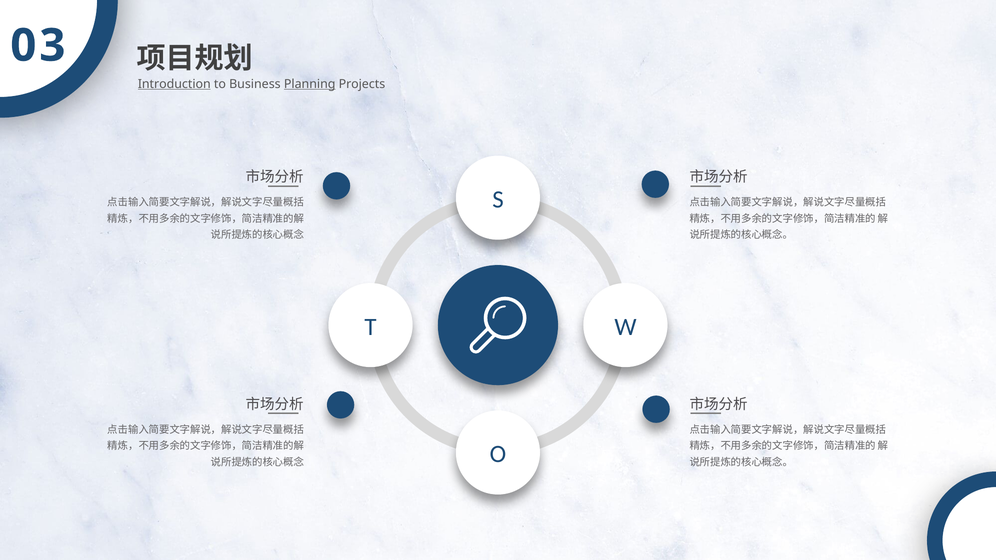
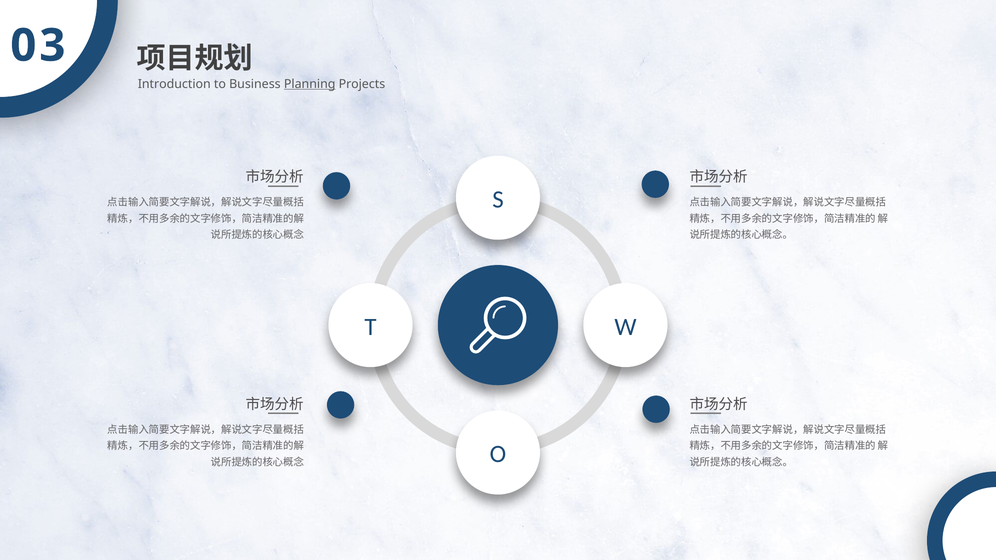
Introduction underline: present -> none
